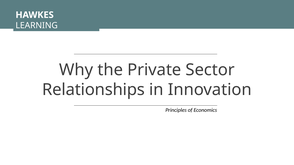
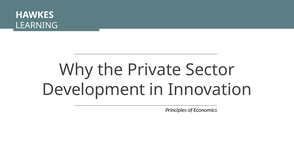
Relationships: Relationships -> Development
